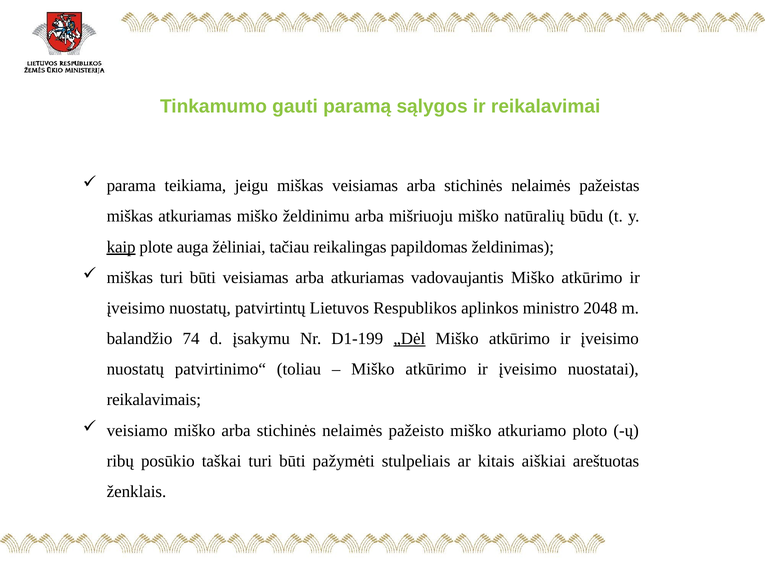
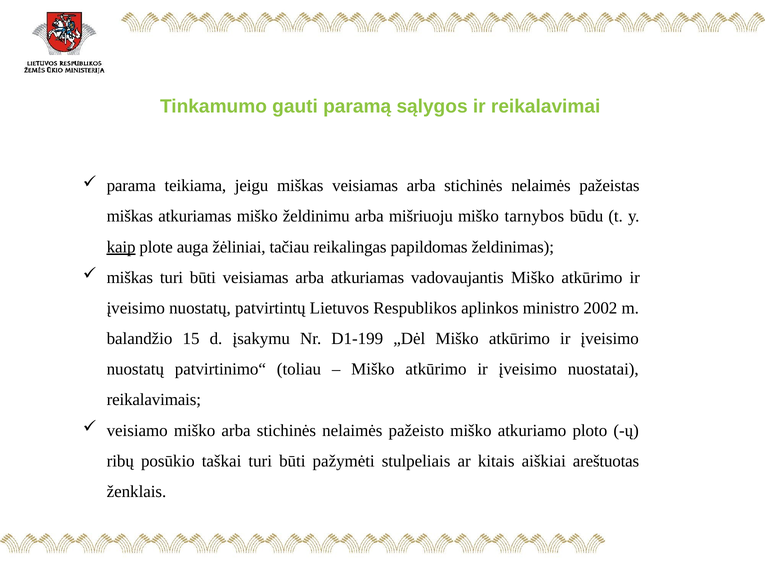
natūralių: natūralių -> tarnybos
2048: 2048 -> 2002
74: 74 -> 15
„Dėl underline: present -> none
